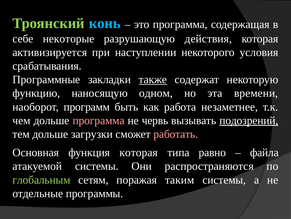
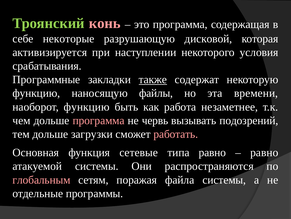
конь colour: light blue -> pink
действия: действия -> дисковой
одном: одном -> файлы
наоборот программ: программ -> функцию
подозрений underline: present -> none
функция которая: которая -> сетевые
файла at (264, 152): файла -> равно
глобальным colour: light green -> pink
таким: таким -> файла
